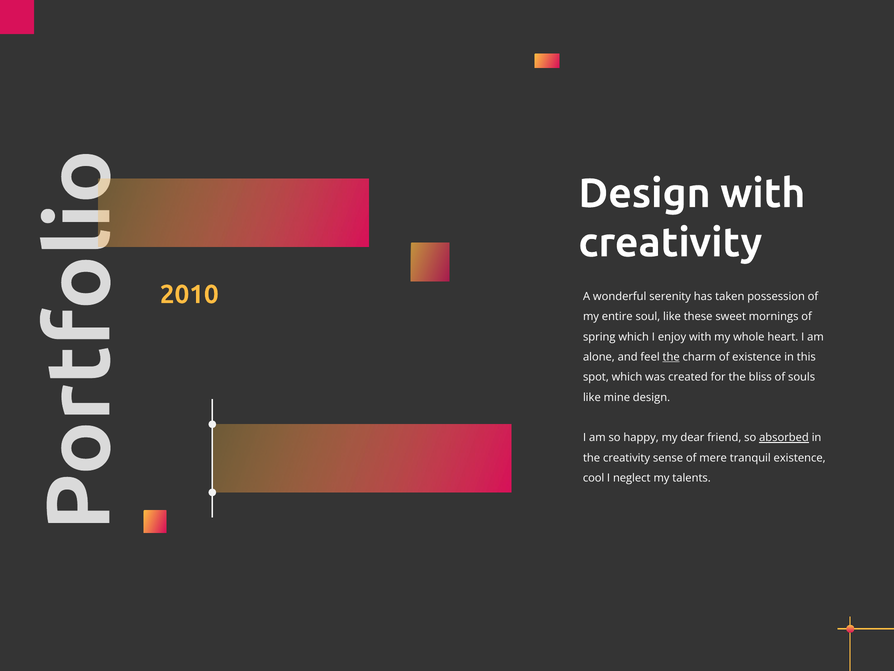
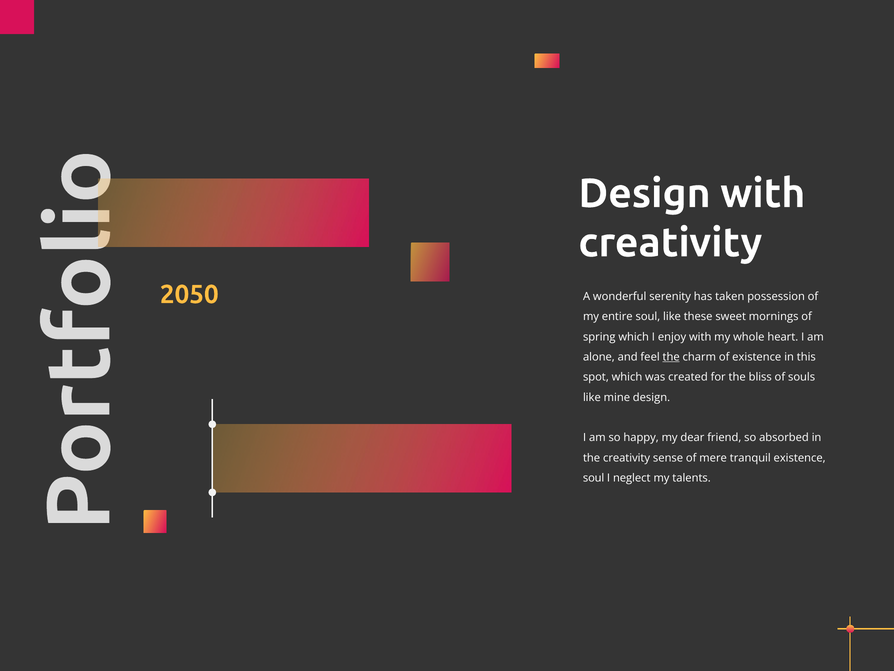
2010: 2010 -> 2050
absorbed underline: present -> none
cool at (594, 478): cool -> soul
